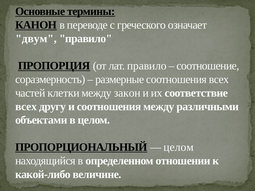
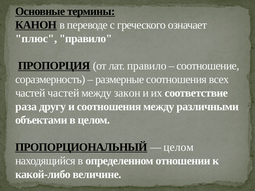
двум: двум -> плюс
частей клетки: клетки -> частей
всех at (26, 107): всех -> раза
